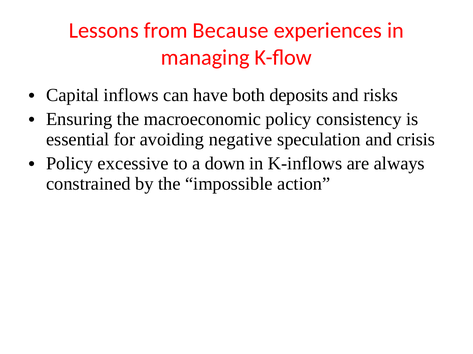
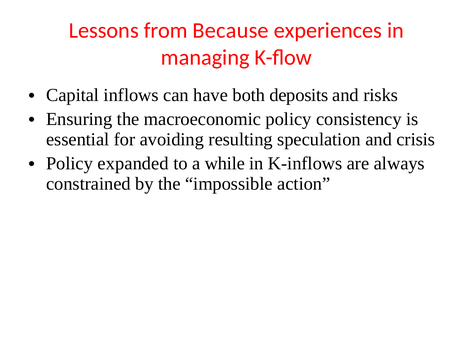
negative: negative -> resulting
excessive: excessive -> expanded
down: down -> while
